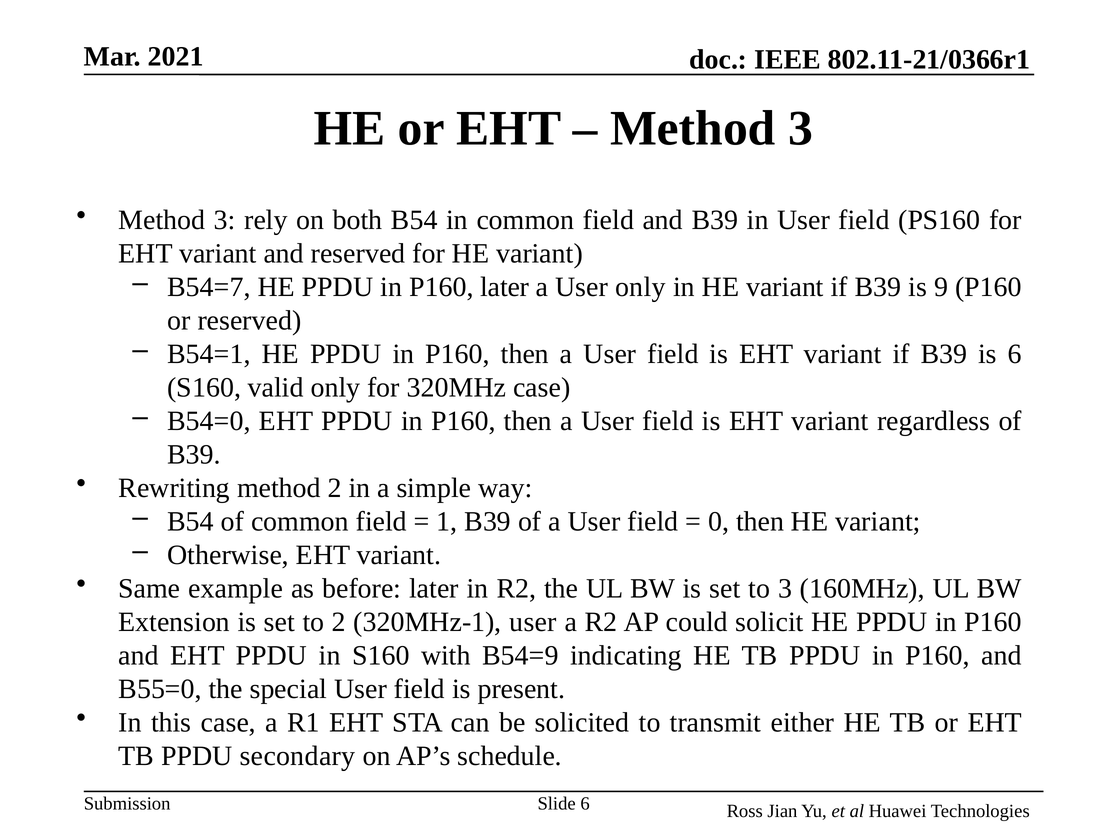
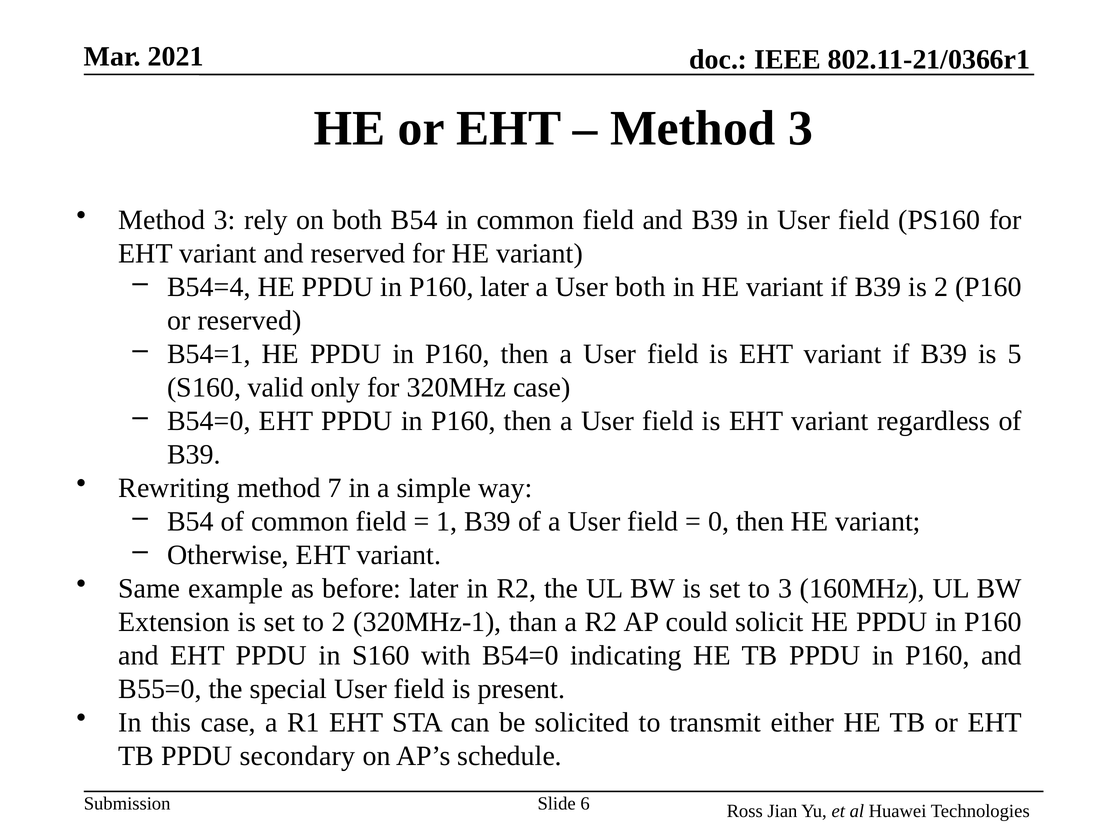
B54=7: B54=7 -> B54=4
User only: only -> both
is 9: 9 -> 2
is 6: 6 -> 5
method 2: 2 -> 7
320MHz-1 user: user -> than
with B54=9: B54=9 -> B54=0
